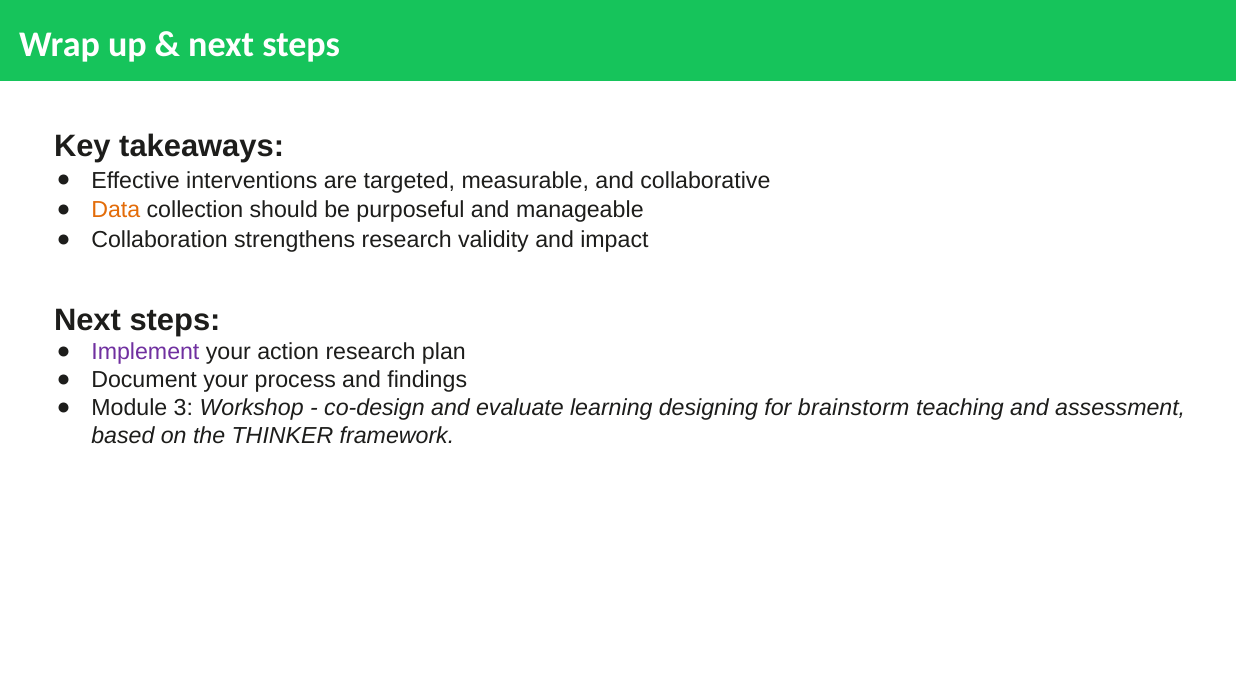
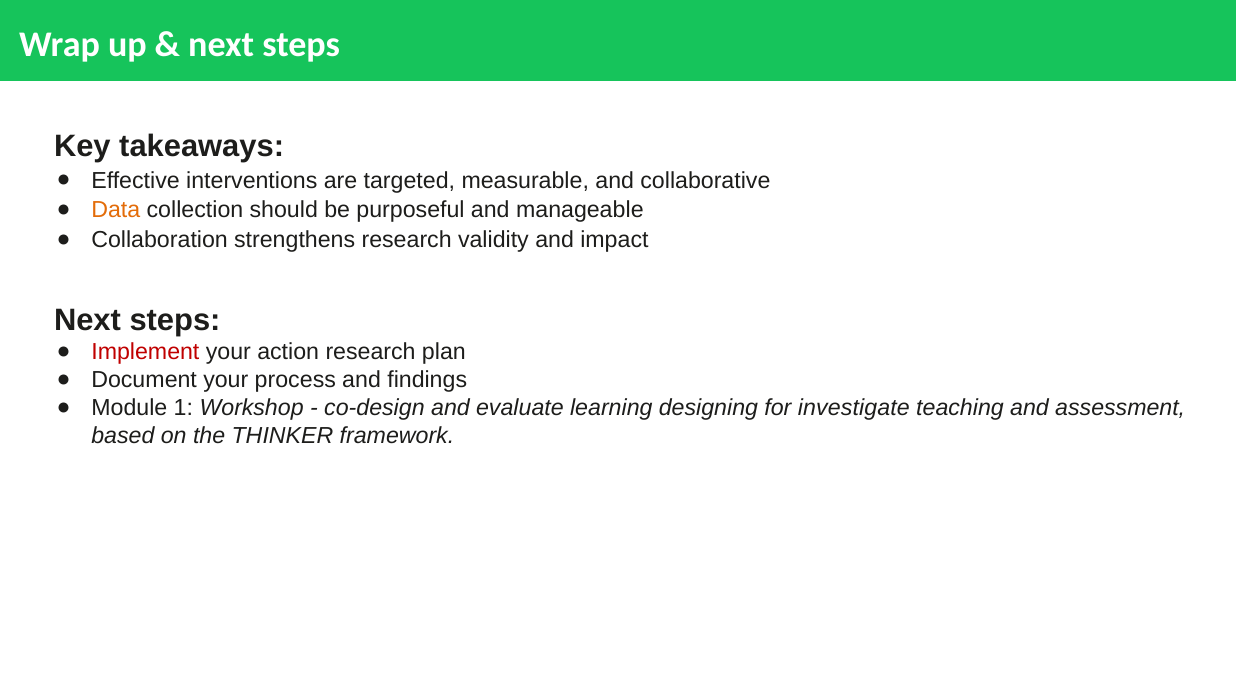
Implement colour: purple -> red
3: 3 -> 1
brainstorm: brainstorm -> investigate
